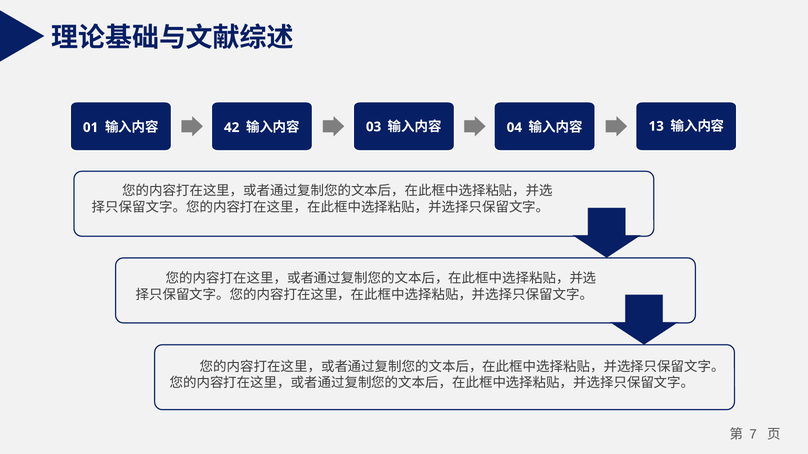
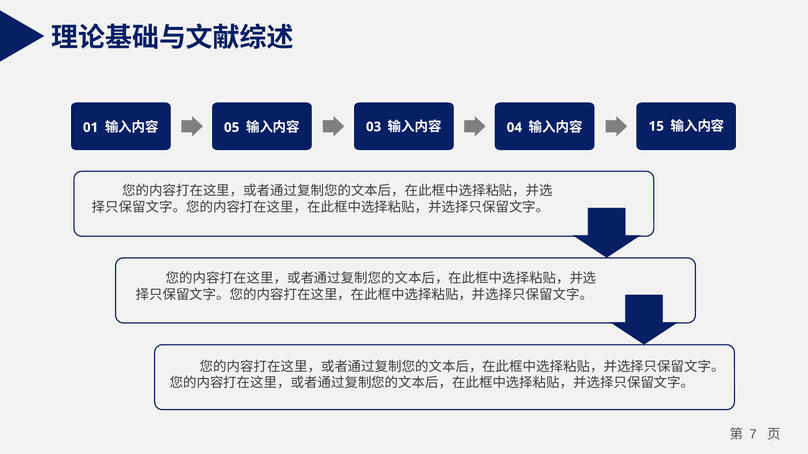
42: 42 -> 05
13: 13 -> 15
